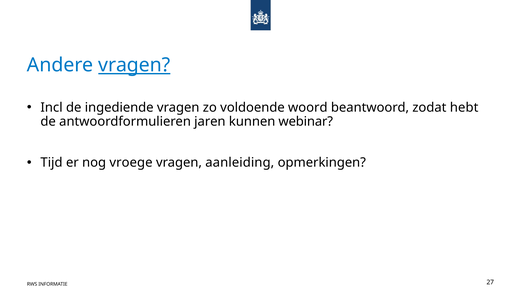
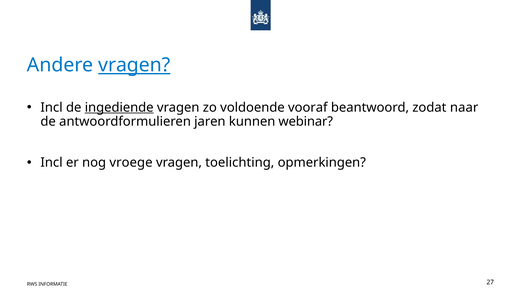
ingediende underline: none -> present
woord: woord -> vooraf
hebt: hebt -> naar
Tijd at (52, 163): Tijd -> Incl
aanleiding: aanleiding -> toelichting
